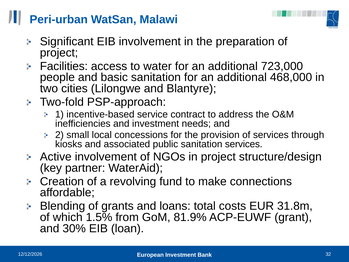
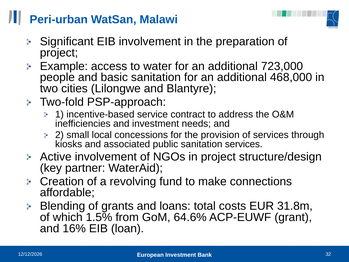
Facilities: Facilities -> Example
81.9%: 81.9% -> 64.6%
30%: 30% -> 16%
